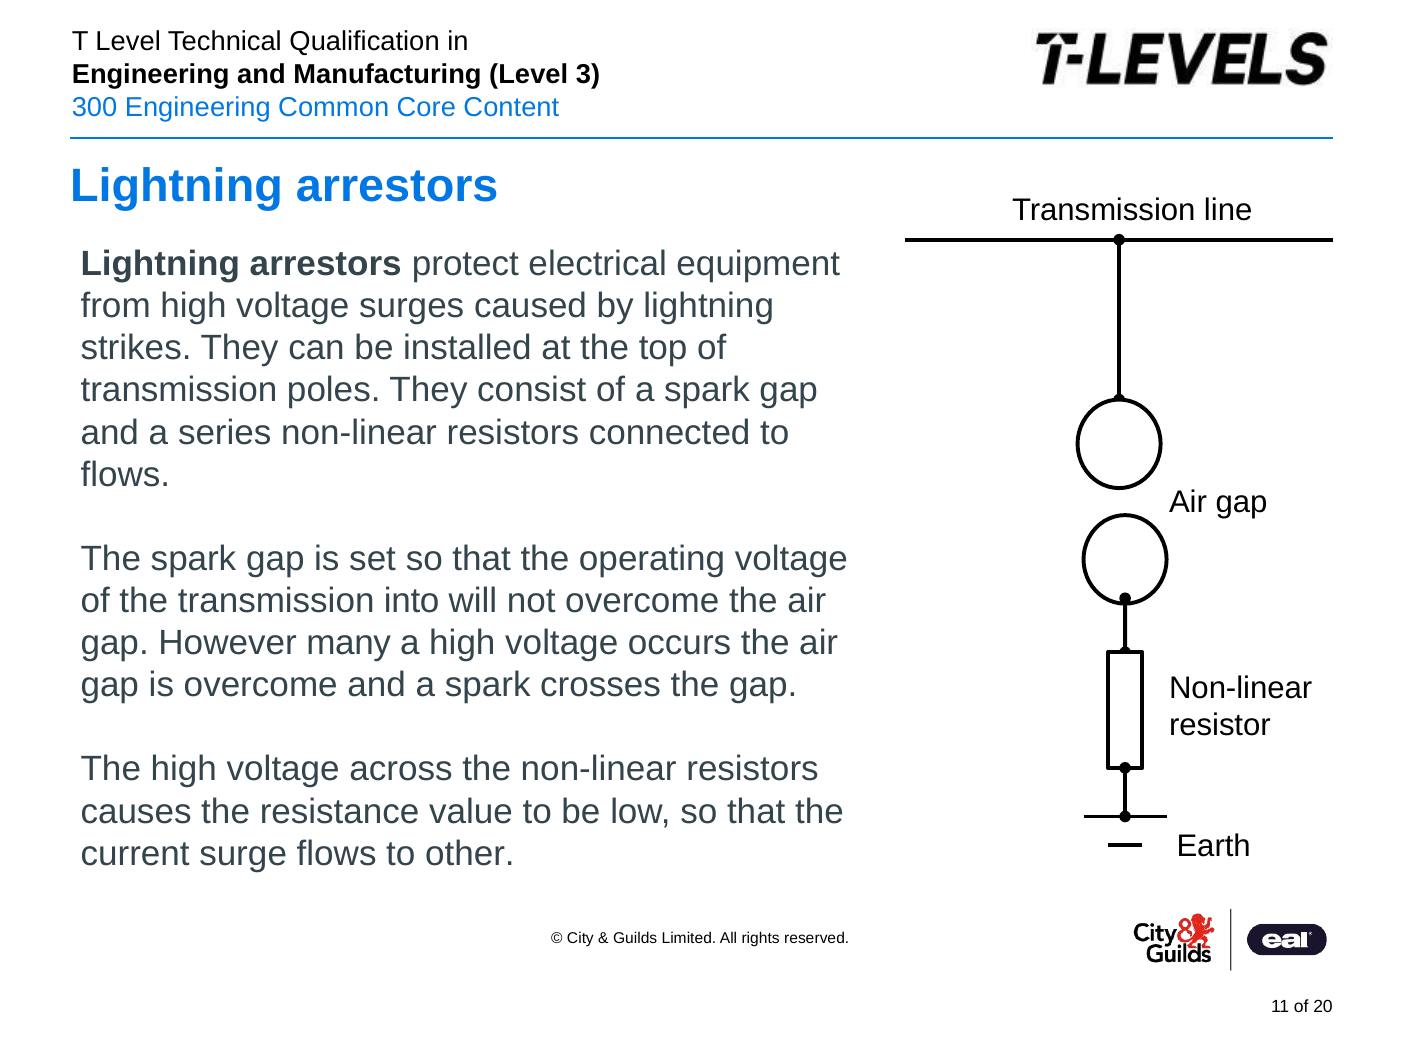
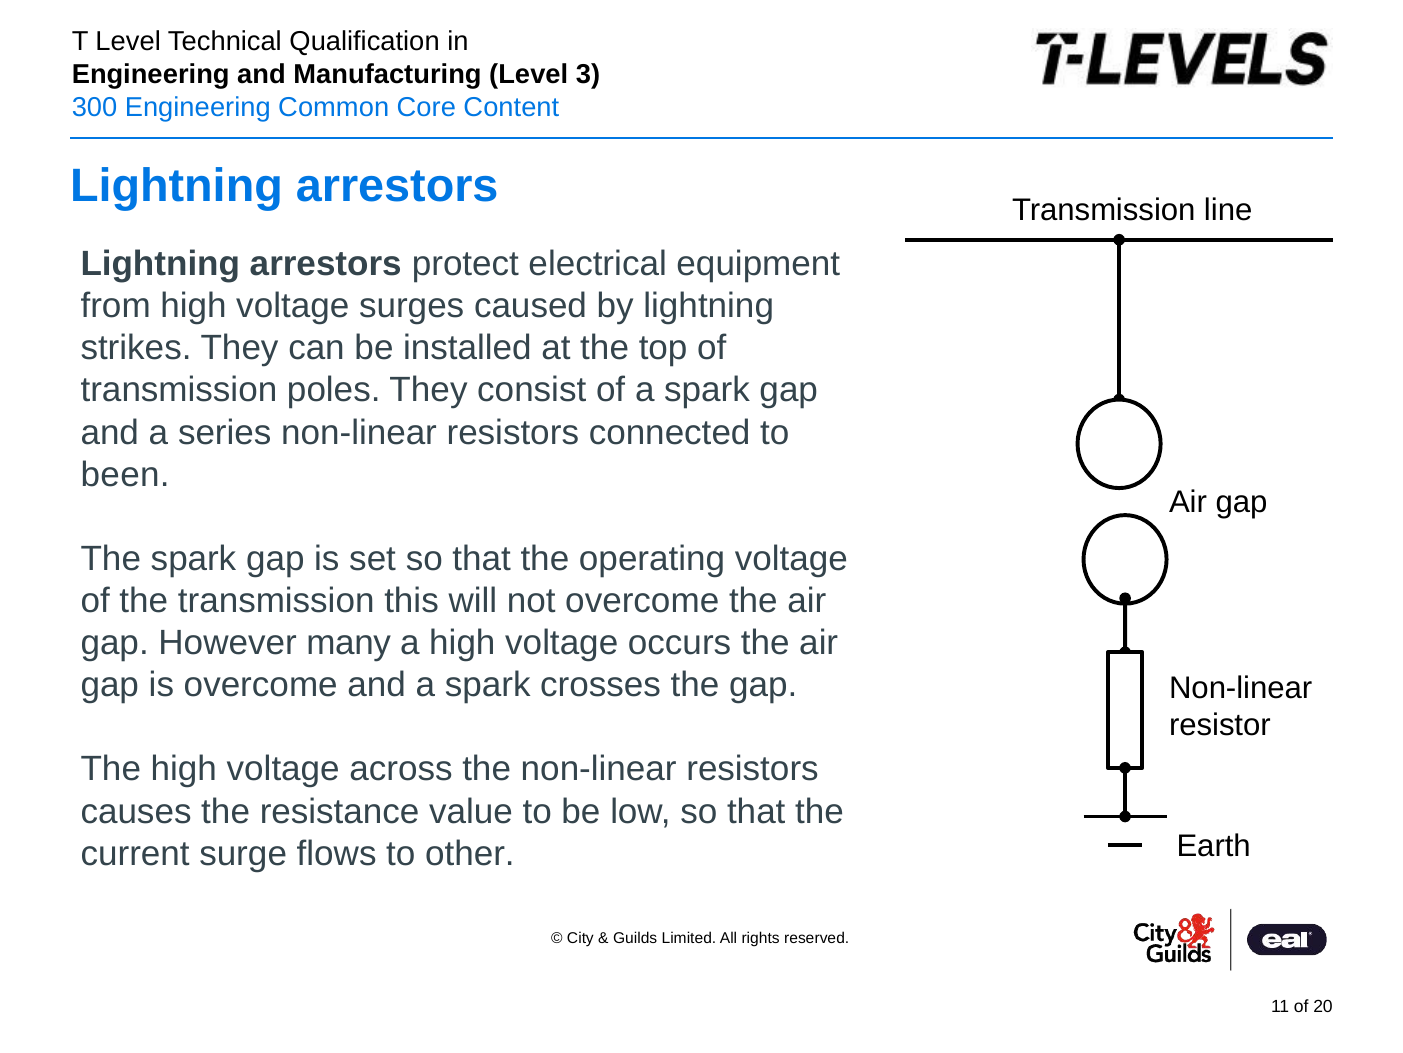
flows at (125, 474): flows -> been
into: into -> this
